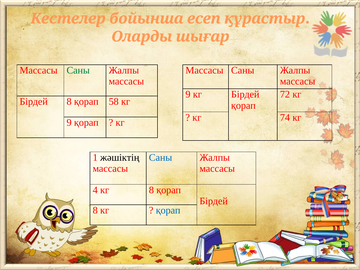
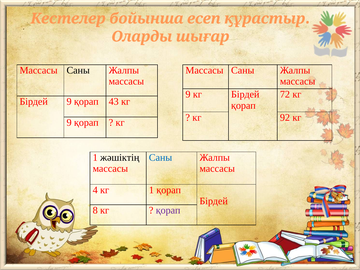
Саны at (78, 70) colour: green -> black
8 at (69, 102): 8 -> 9
58: 58 -> 43
74: 74 -> 92
4 кг 8: 8 -> 1
қорап at (168, 210) colour: blue -> purple
